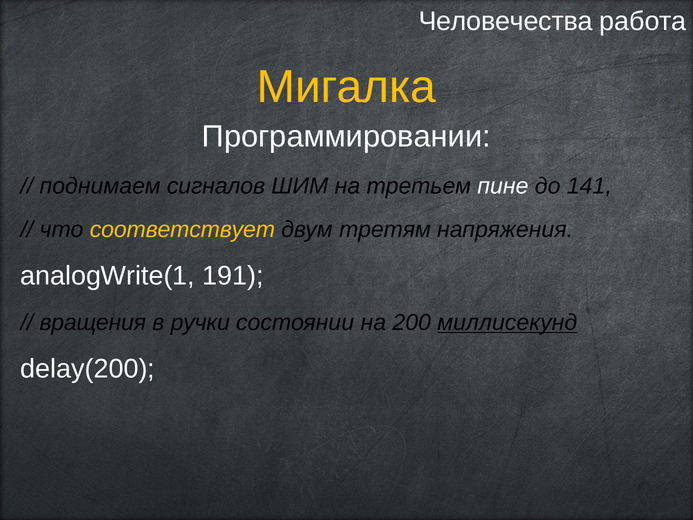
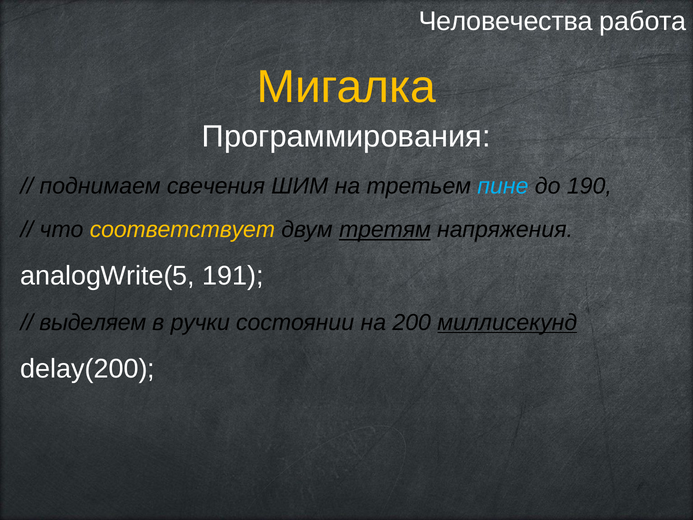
Программировании: Программировании -> Программирования
сигналов: сигналов -> свечения
пине colour: white -> light blue
141: 141 -> 190
третям underline: none -> present
analogWrite(1: analogWrite(1 -> analogWrite(5
вращения: вращения -> выделяем
